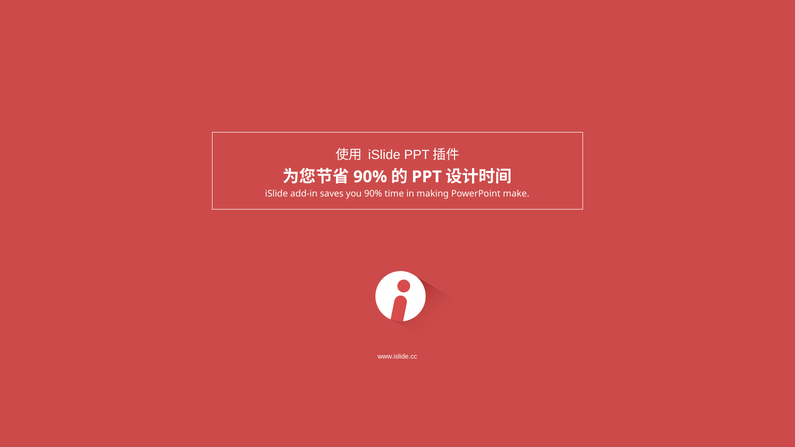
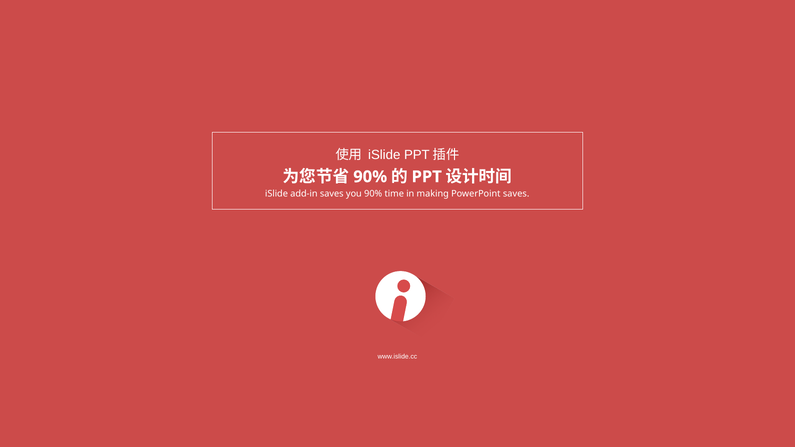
PowerPoint make: make -> saves
